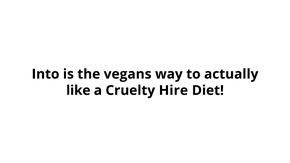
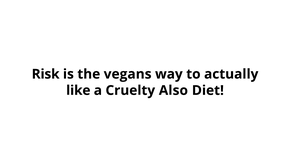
Into: Into -> Risk
Hire: Hire -> Also
